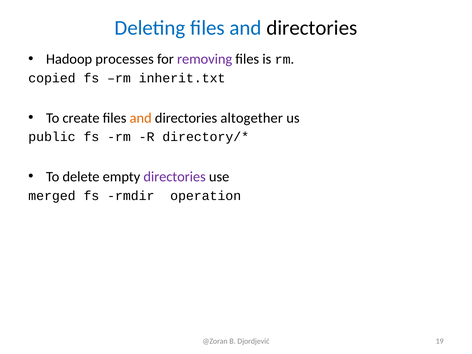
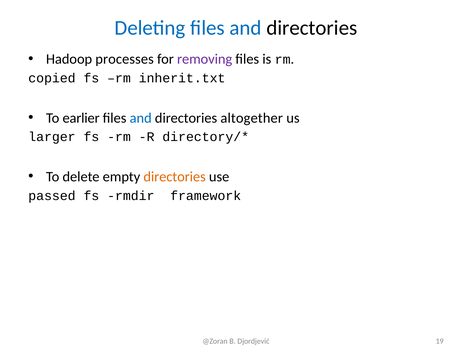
create: create -> earlier
and at (141, 118) colour: orange -> blue
public: public -> larger
directories at (175, 177) colour: purple -> orange
merged: merged -> passed
operation: operation -> framework
